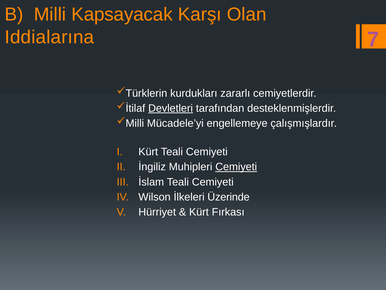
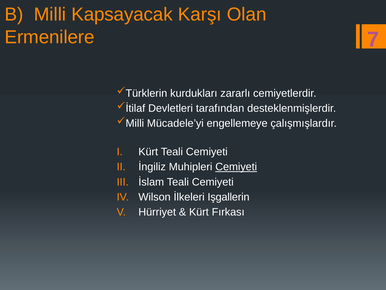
Iddialarına: Iddialarına -> Ermenilere
Devletleri underline: present -> none
Üzerinde: Üzerinde -> Işgallerin
